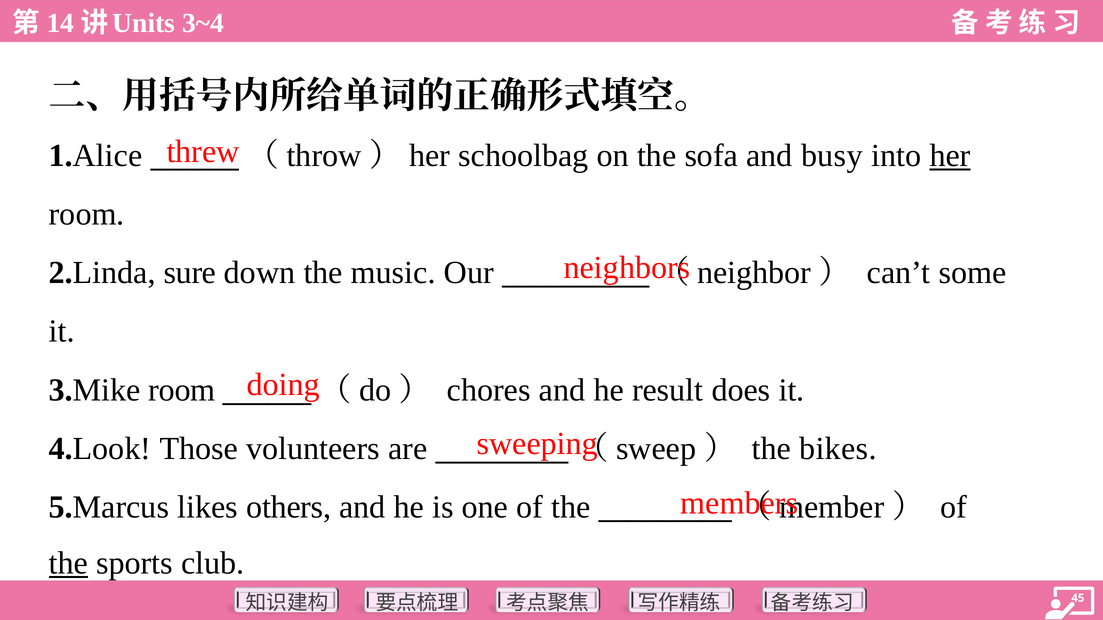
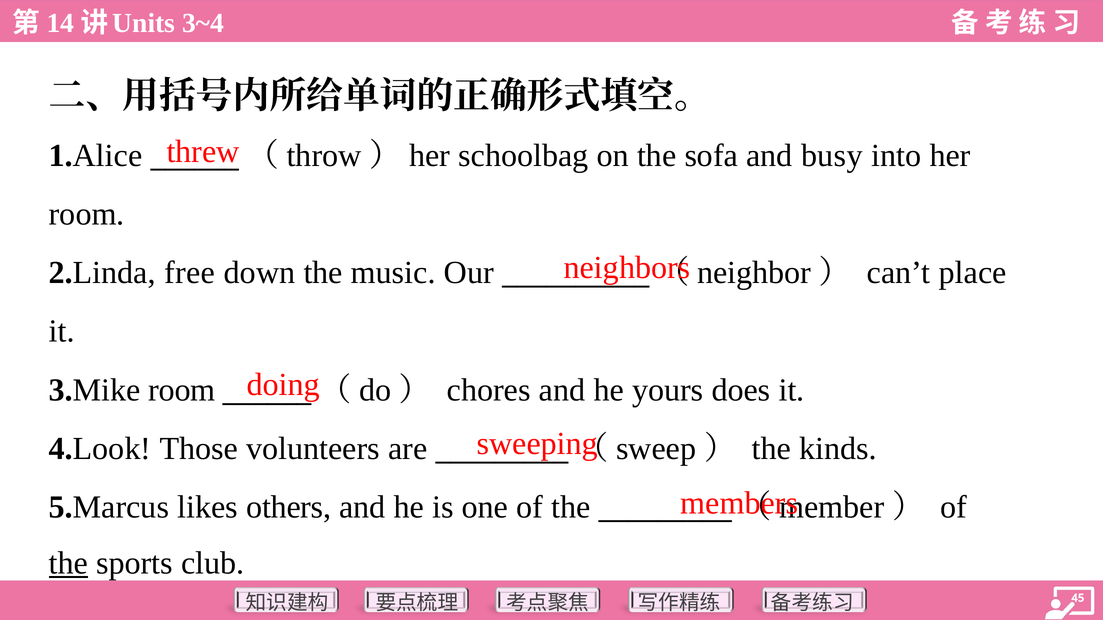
her underline: present -> none
sure: sure -> free
some: some -> place
result: result -> yours
bikes: bikes -> kinds
